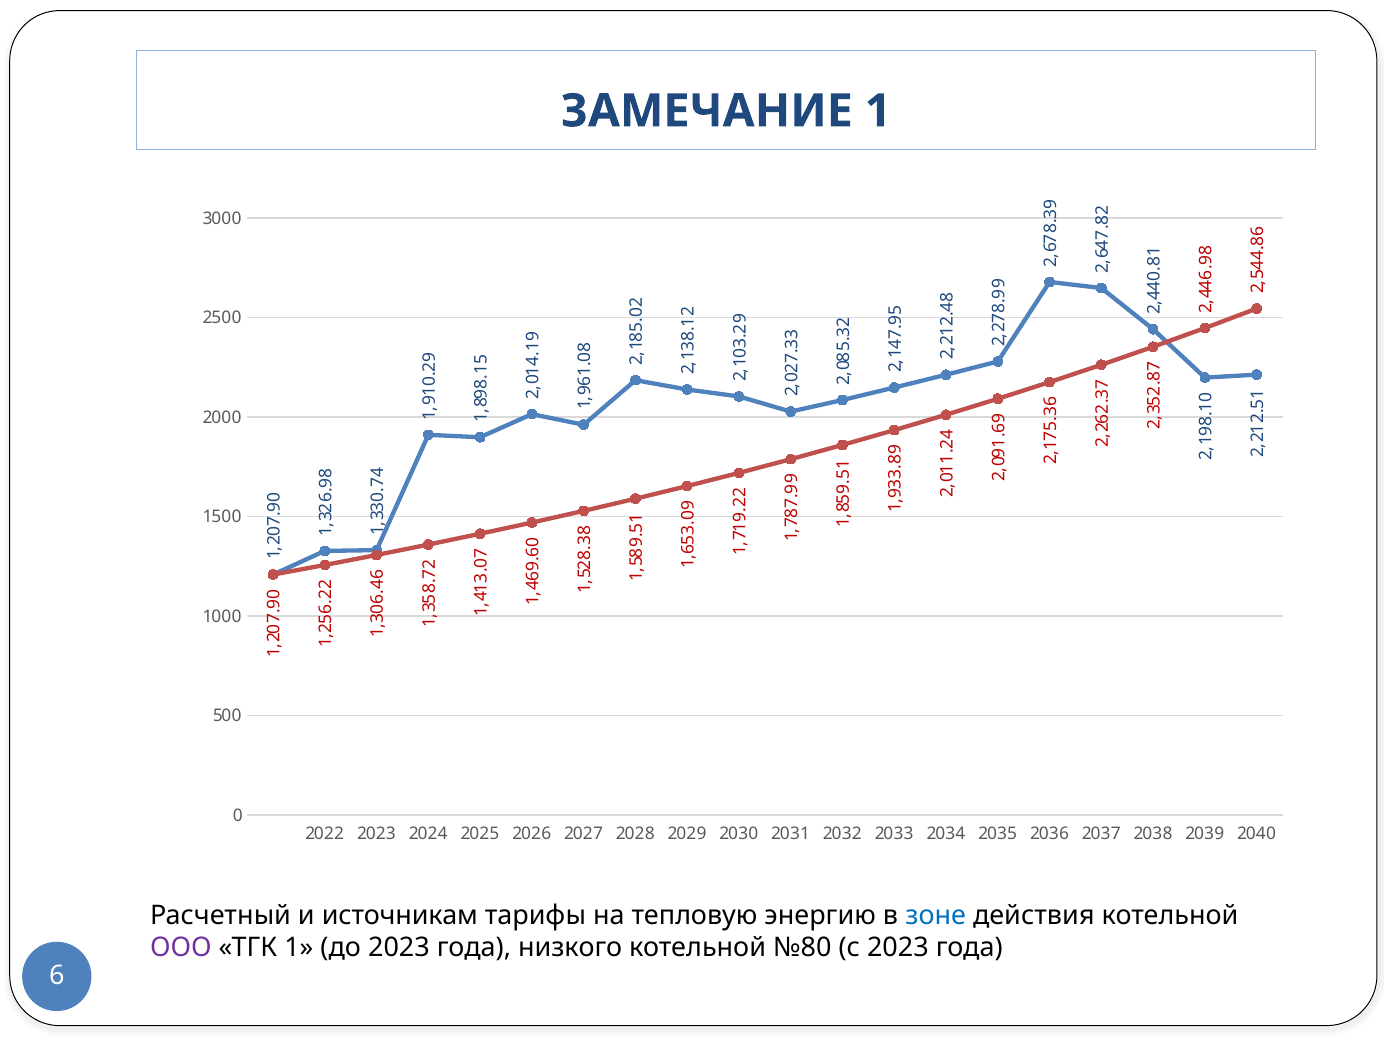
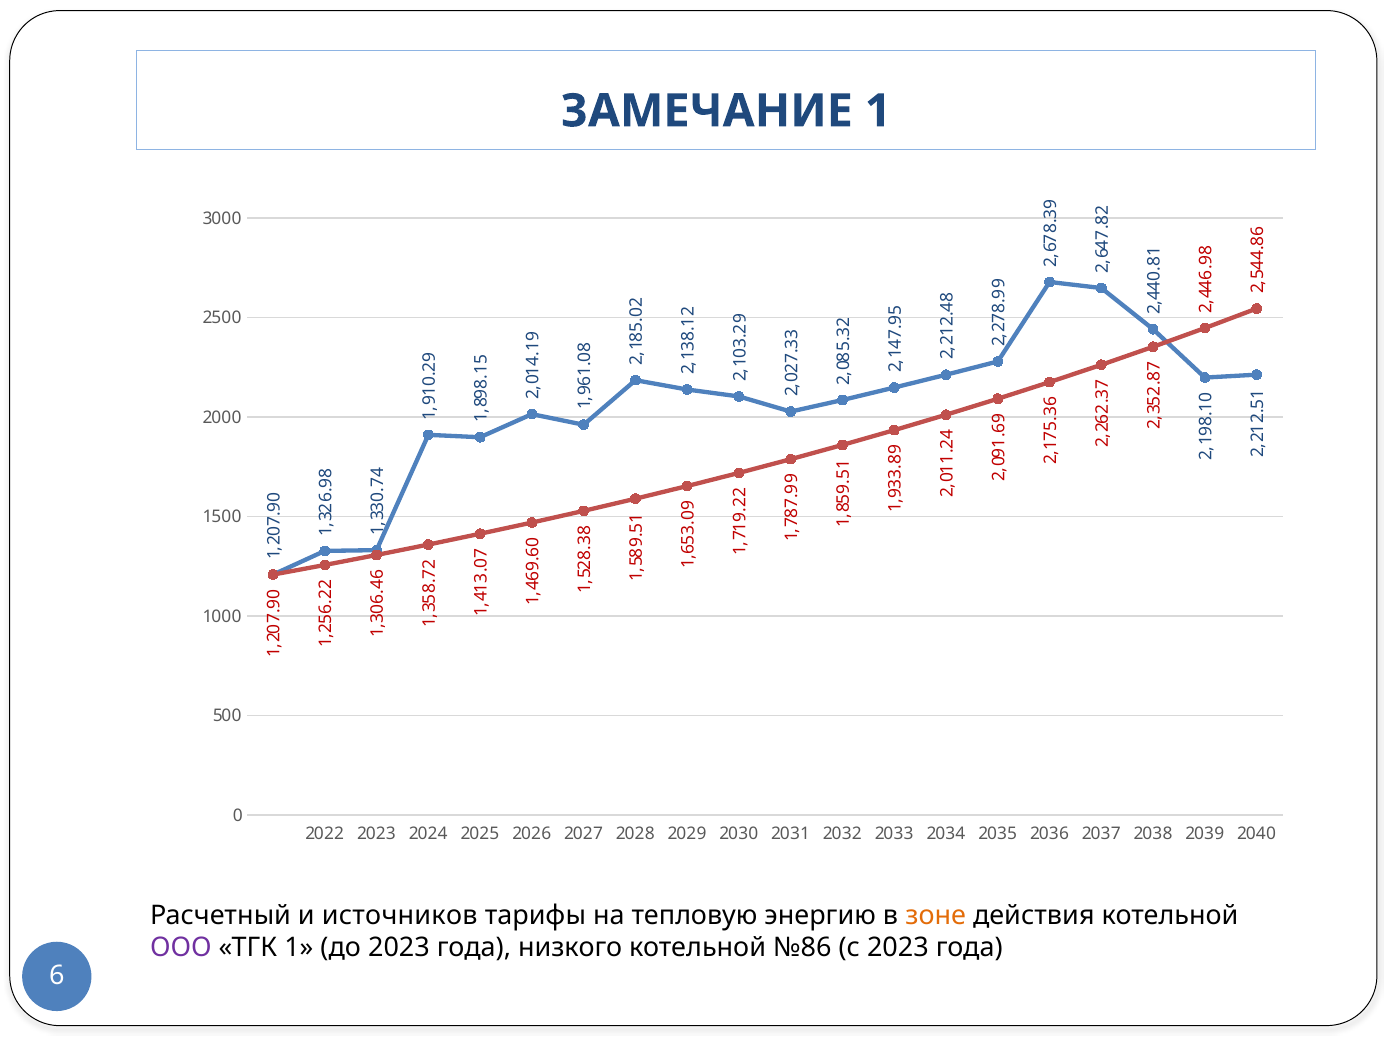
источникам: источникам -> источников
зоне colour: blue -> orange
№80: №80 -> №86
